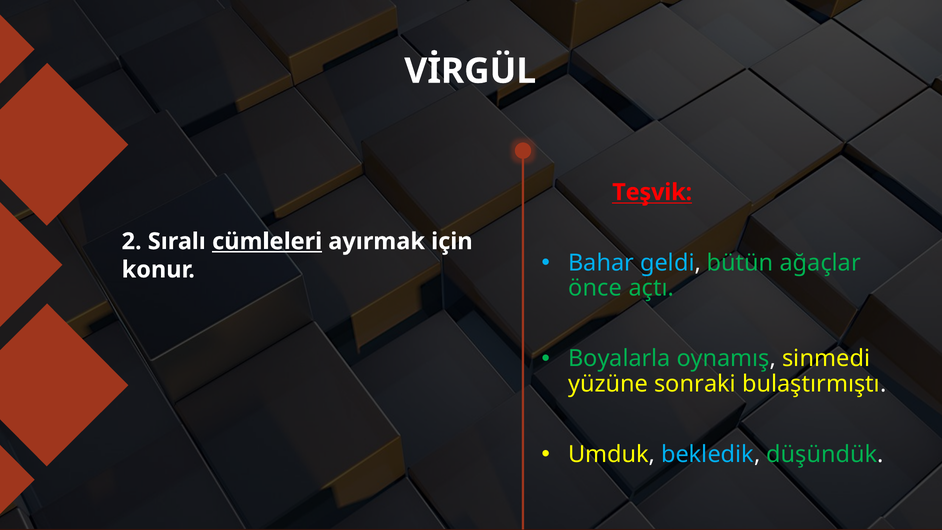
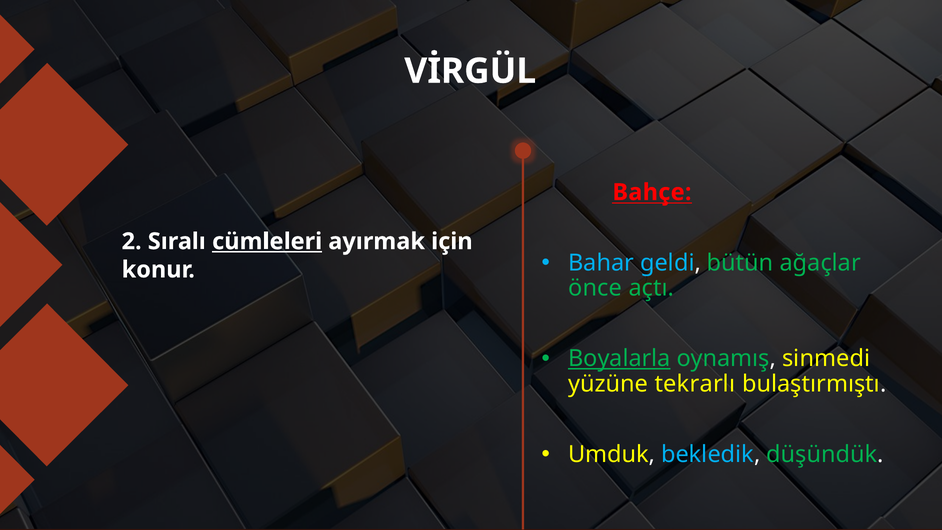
Teşvik: Teşvik -> Bahçe
Boyalarla underline: none -> present
sonraki: sonraki -> tekrarlı
